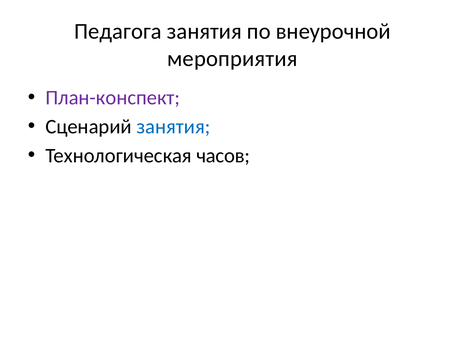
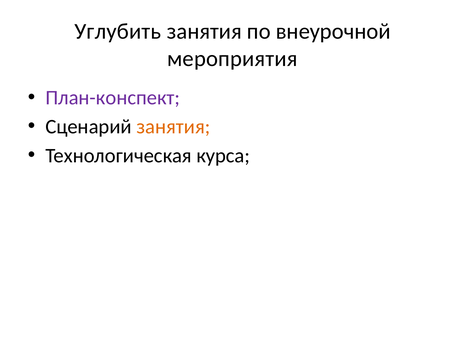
Педагога: Педагога -> Углубить
занятия at (173, 126) colour: blue -> orange
часов: часов -> курса
